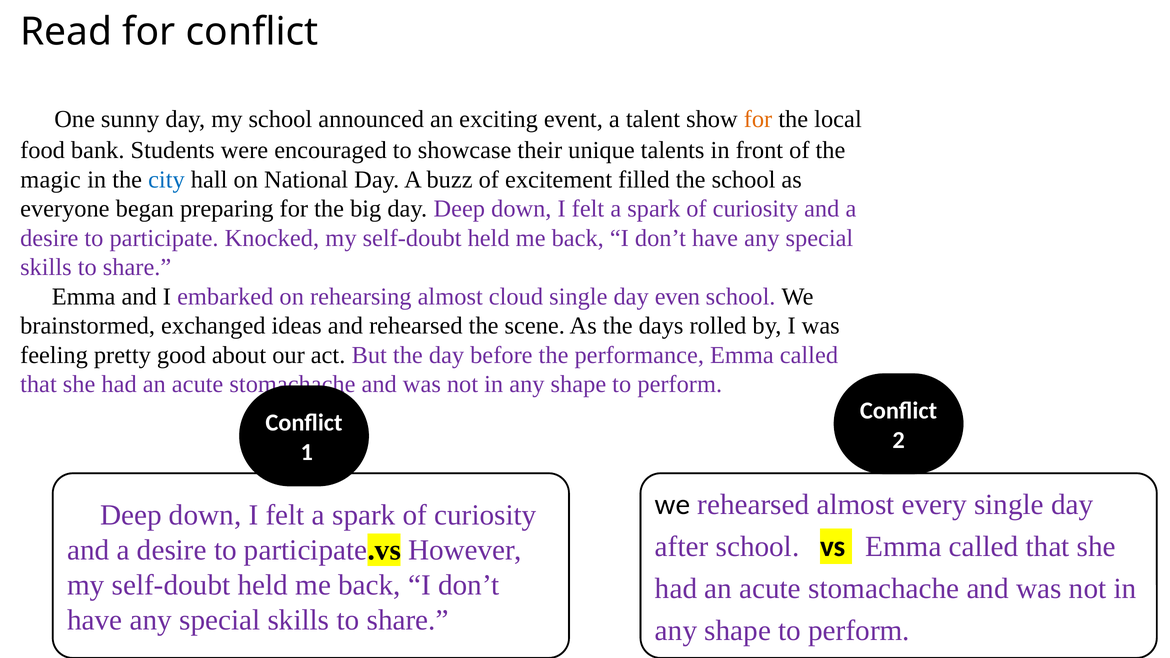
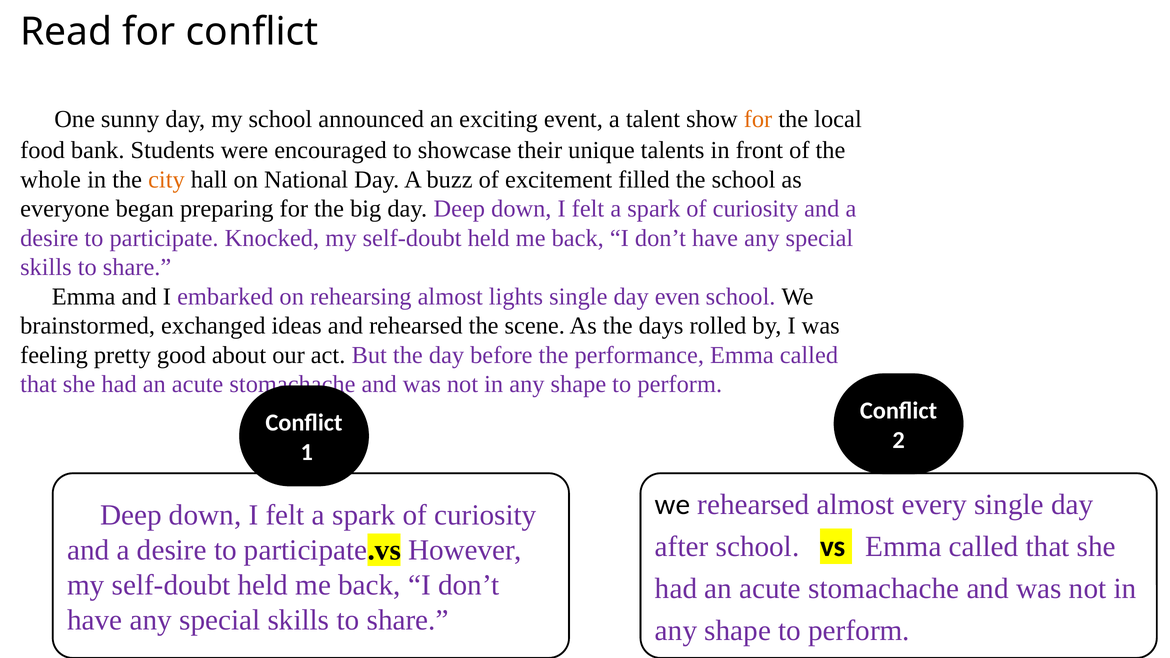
magic: magic -> whole
city colour: blue -> orange
cloud: cloud -> lights
